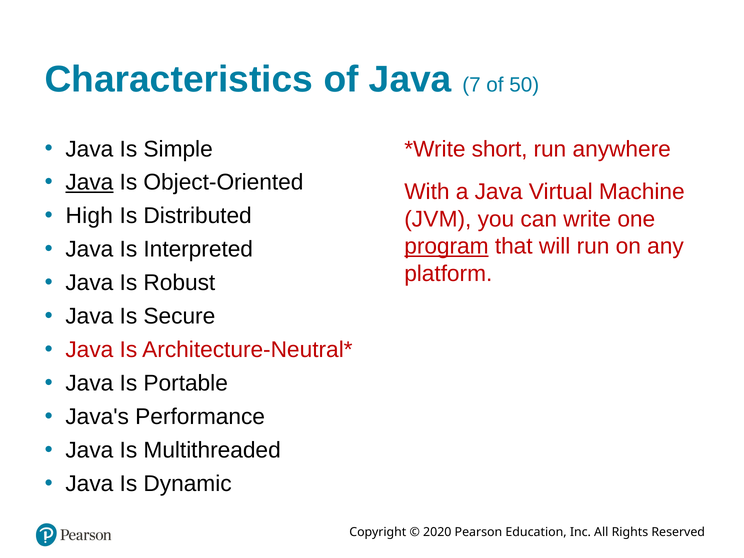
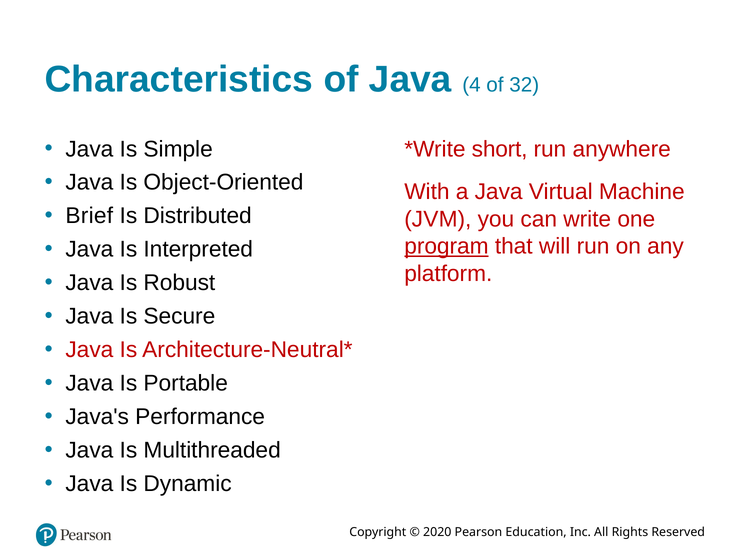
7: 7 -> 4
50: 50 -> 32
Java at (89, 182) underline: present -> none
High: High -> Brief
